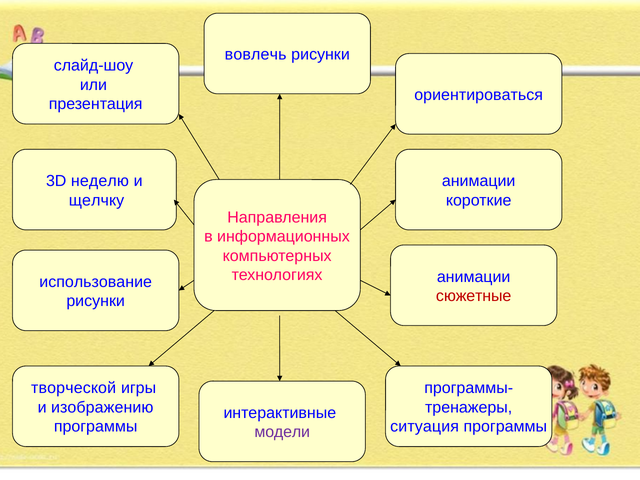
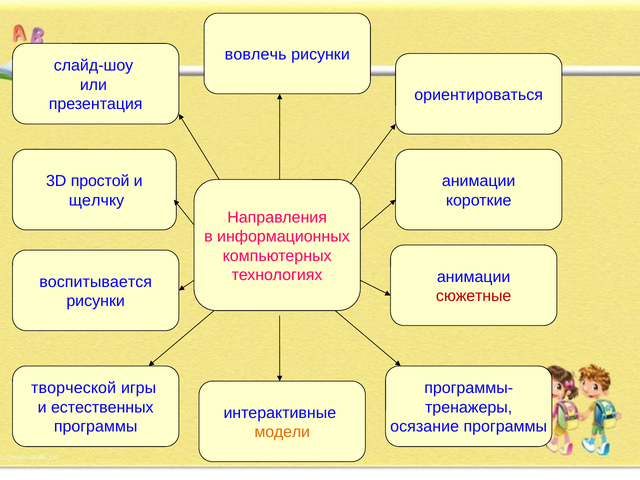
неделю: неделю -> простой
использование: использование -> воспитывается
изображению: изображению -> естественных
ситуация: ситуация -> осязание
модели colour: purple -> orange
